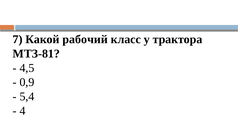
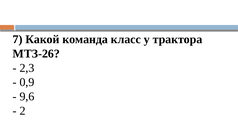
рабочий: рабочий -> команда
МТЗ-81: МТЗ-81 -> МТЗ-26
4,5: 4,5 -> 2,3
5,4: 5,4 -> 9,6
4: 4 -> 2
